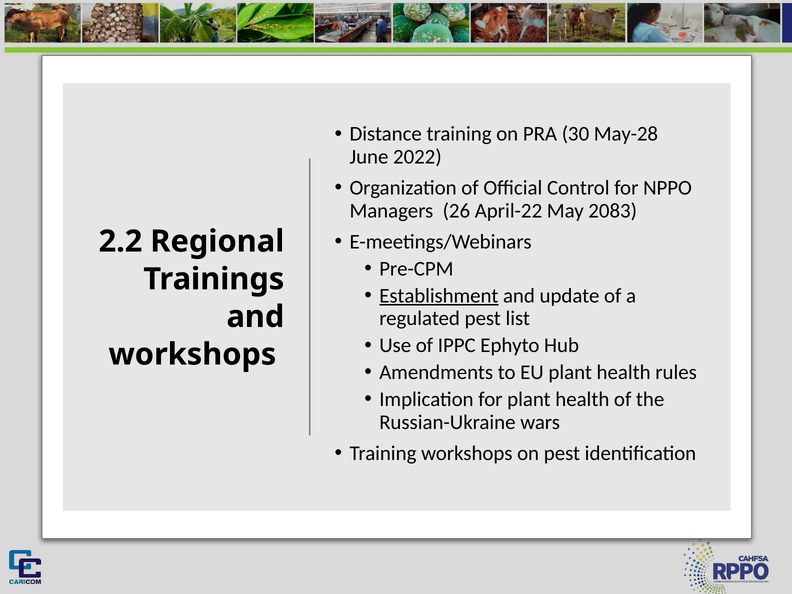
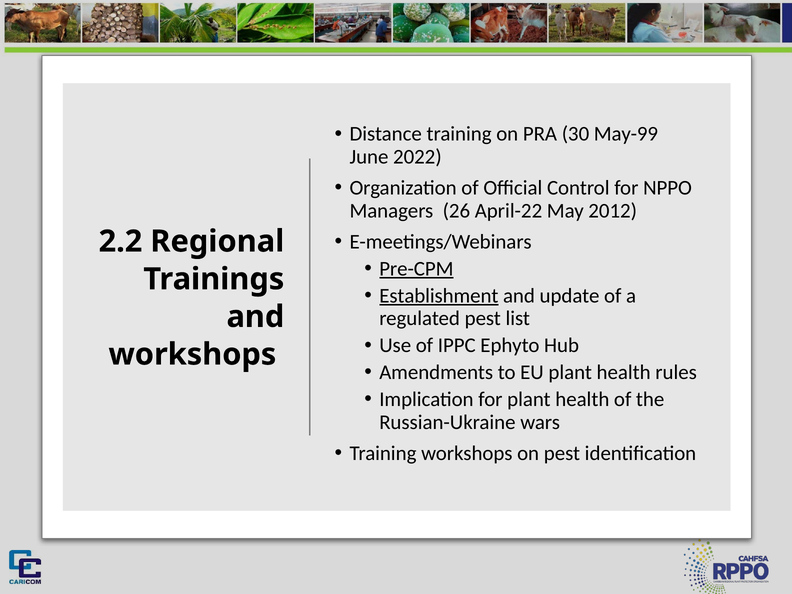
May-28: May-28 -> May-99
2083: 2083 -> 2012
Pre-CPM underline: none -> present
